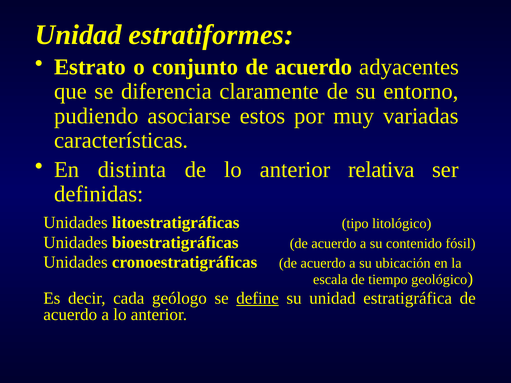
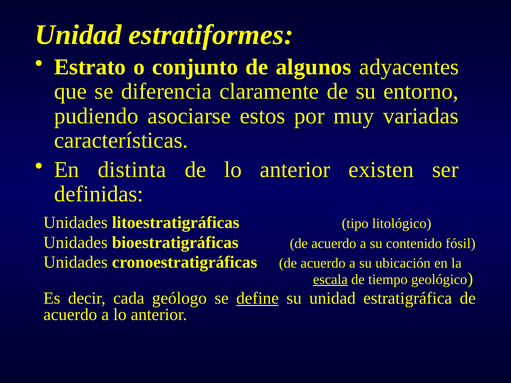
conjunto de acuerdo: acuerdo -> algunos
relativa: relativa -> existen
escala underline: none -> present
